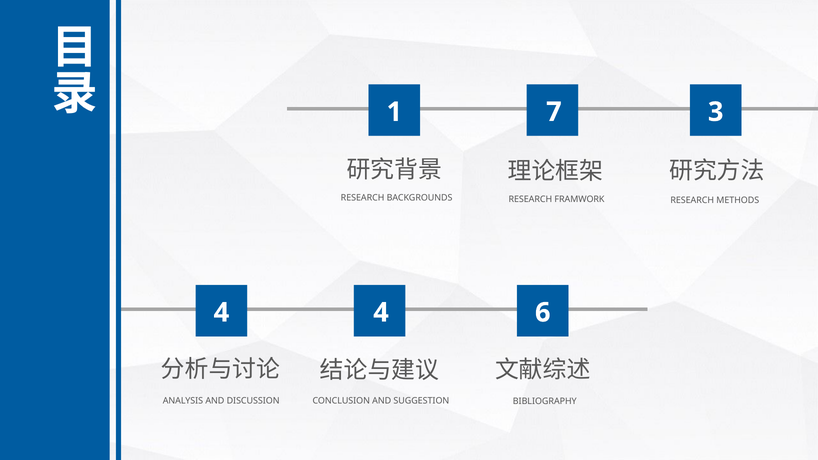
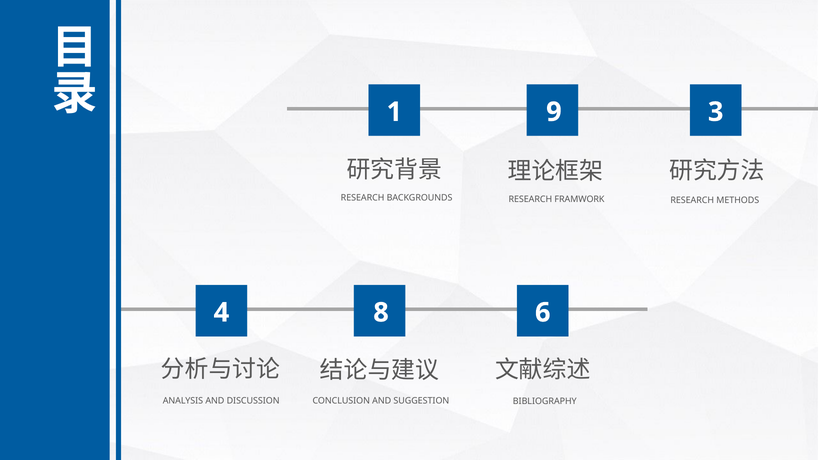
7: 7 -> 9
4 4: 4 -> 8
